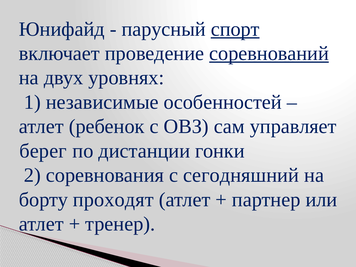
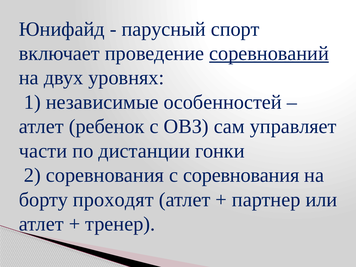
спорт underline: present -> none
берег: берег -> части
с сегодняшний: сегодняшний -> соревнования
